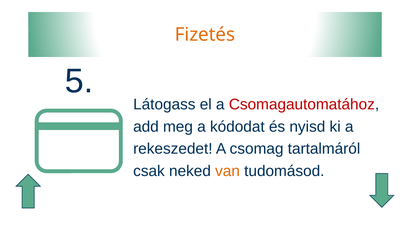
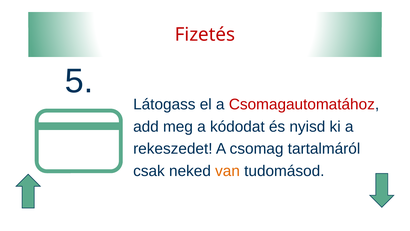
Fizetés colour: orange -> red
